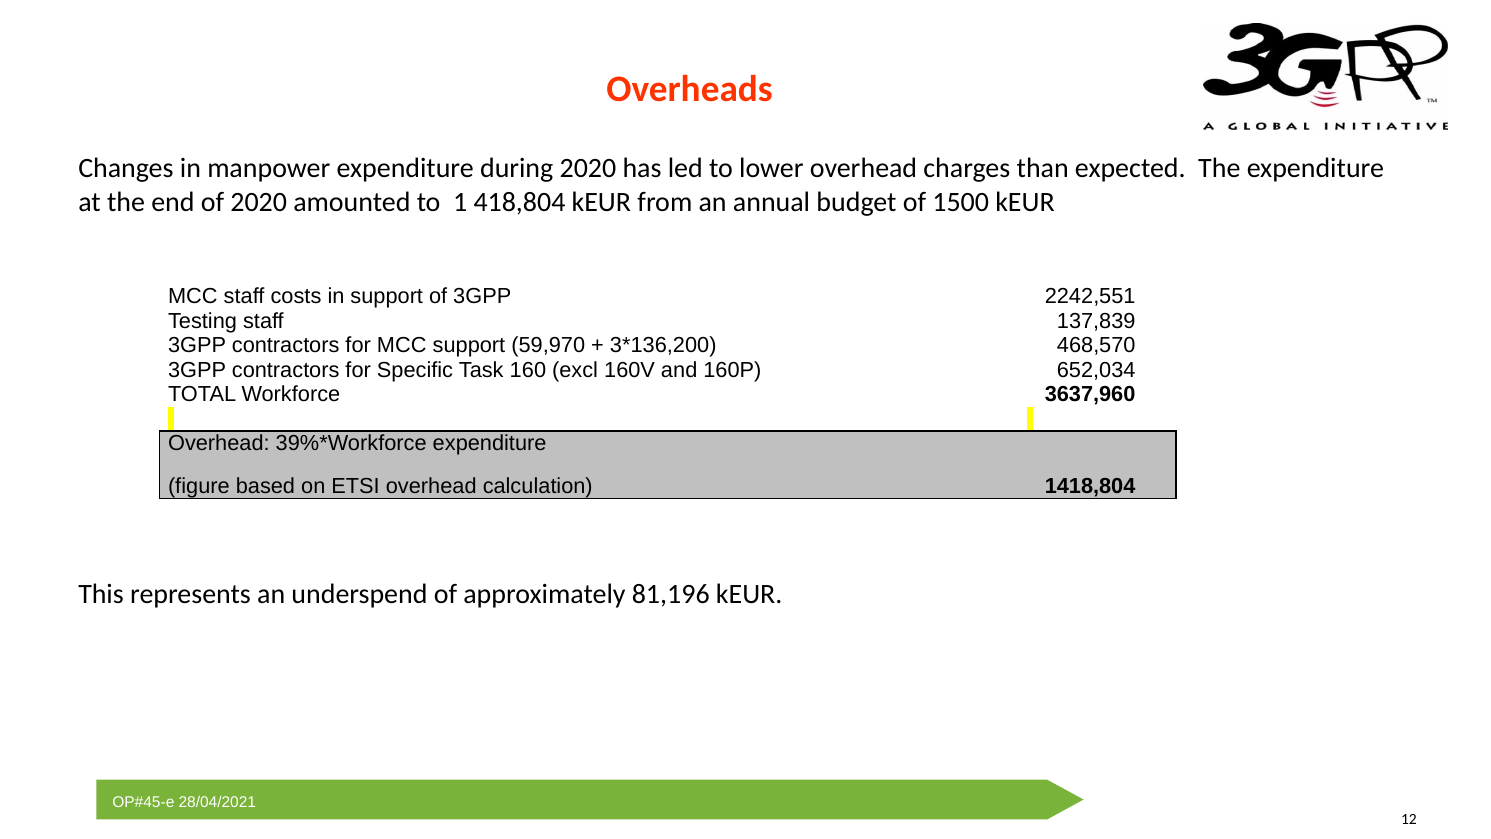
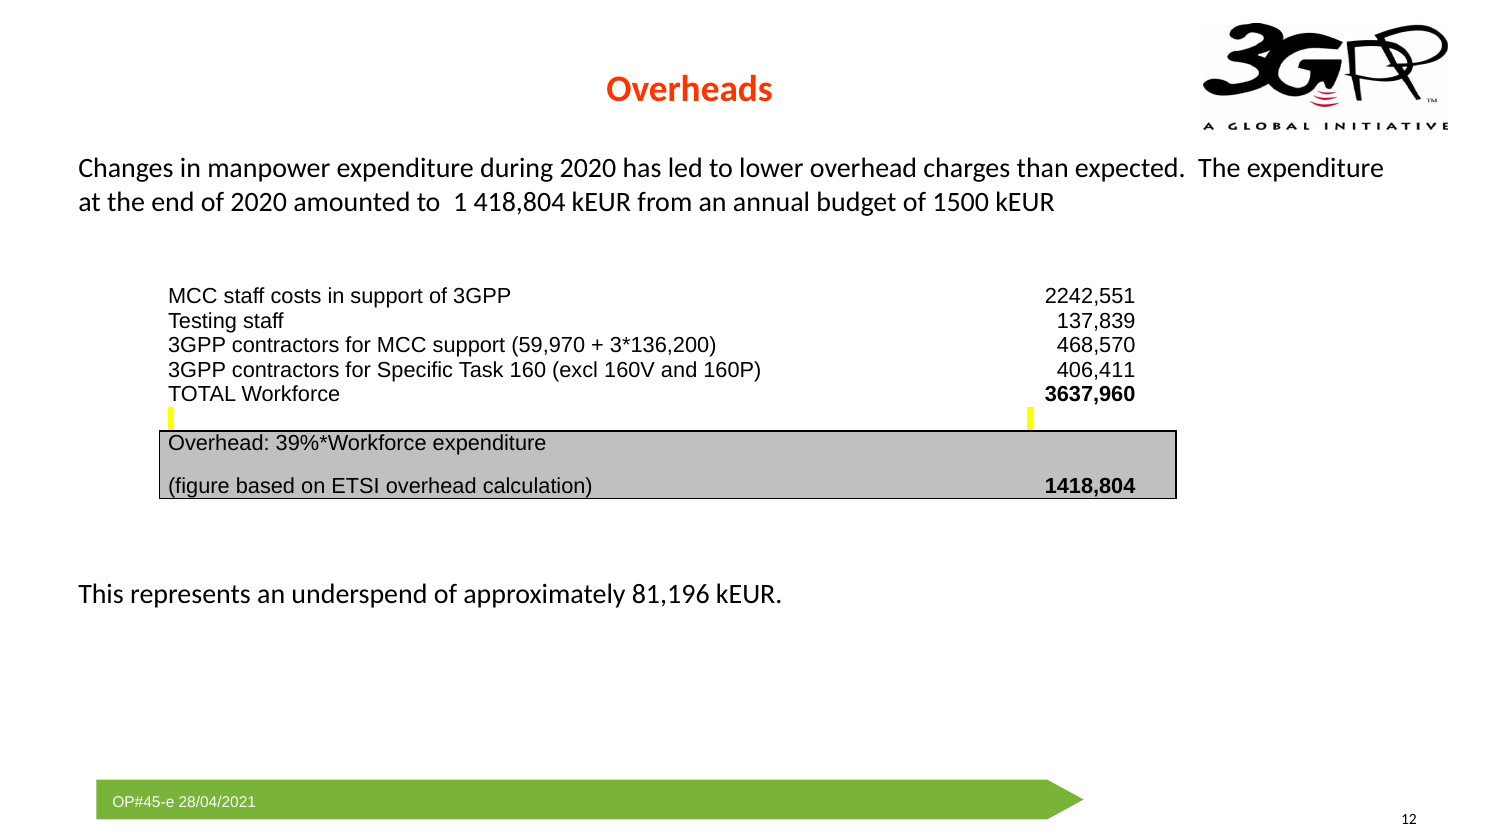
652,034: 652,034 -> 406,411
